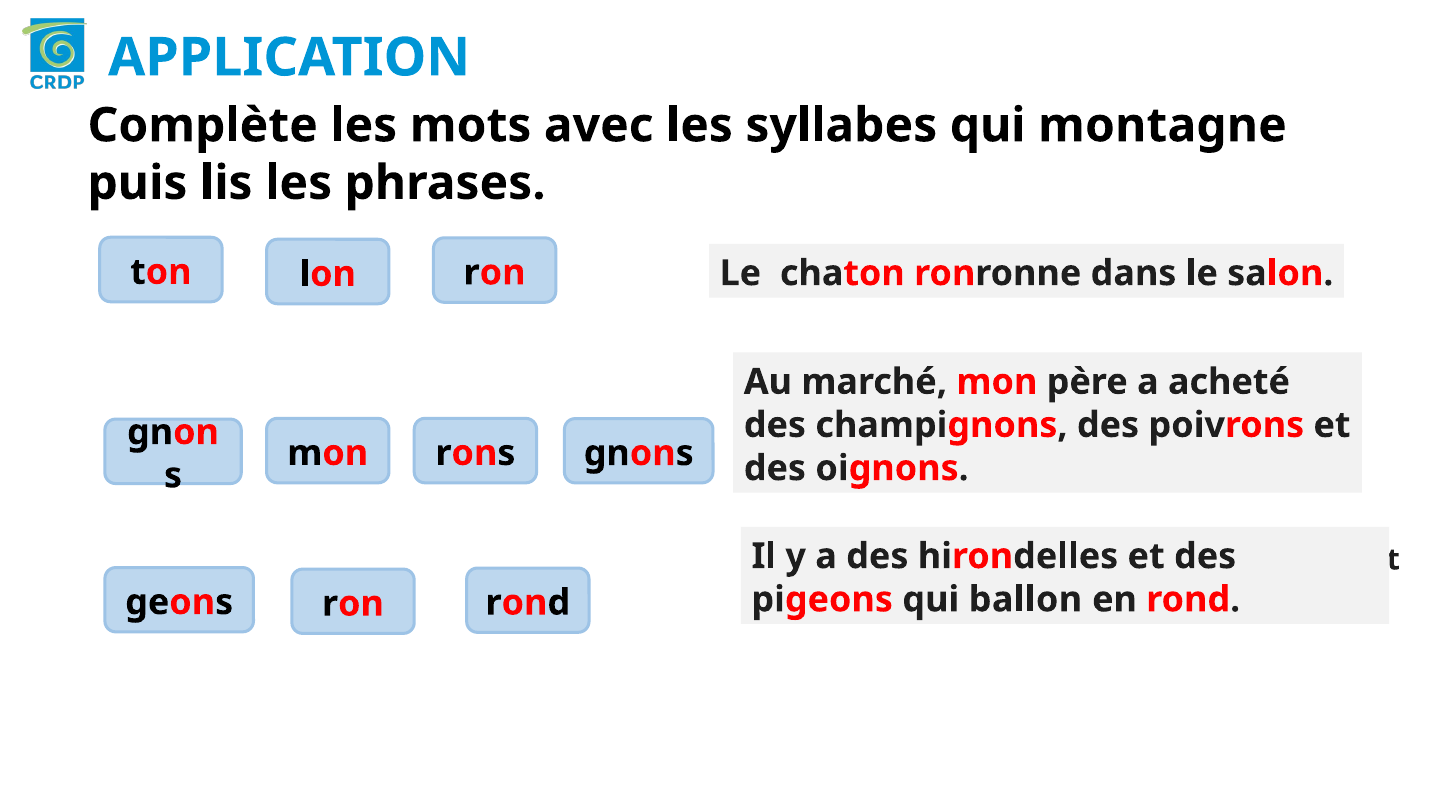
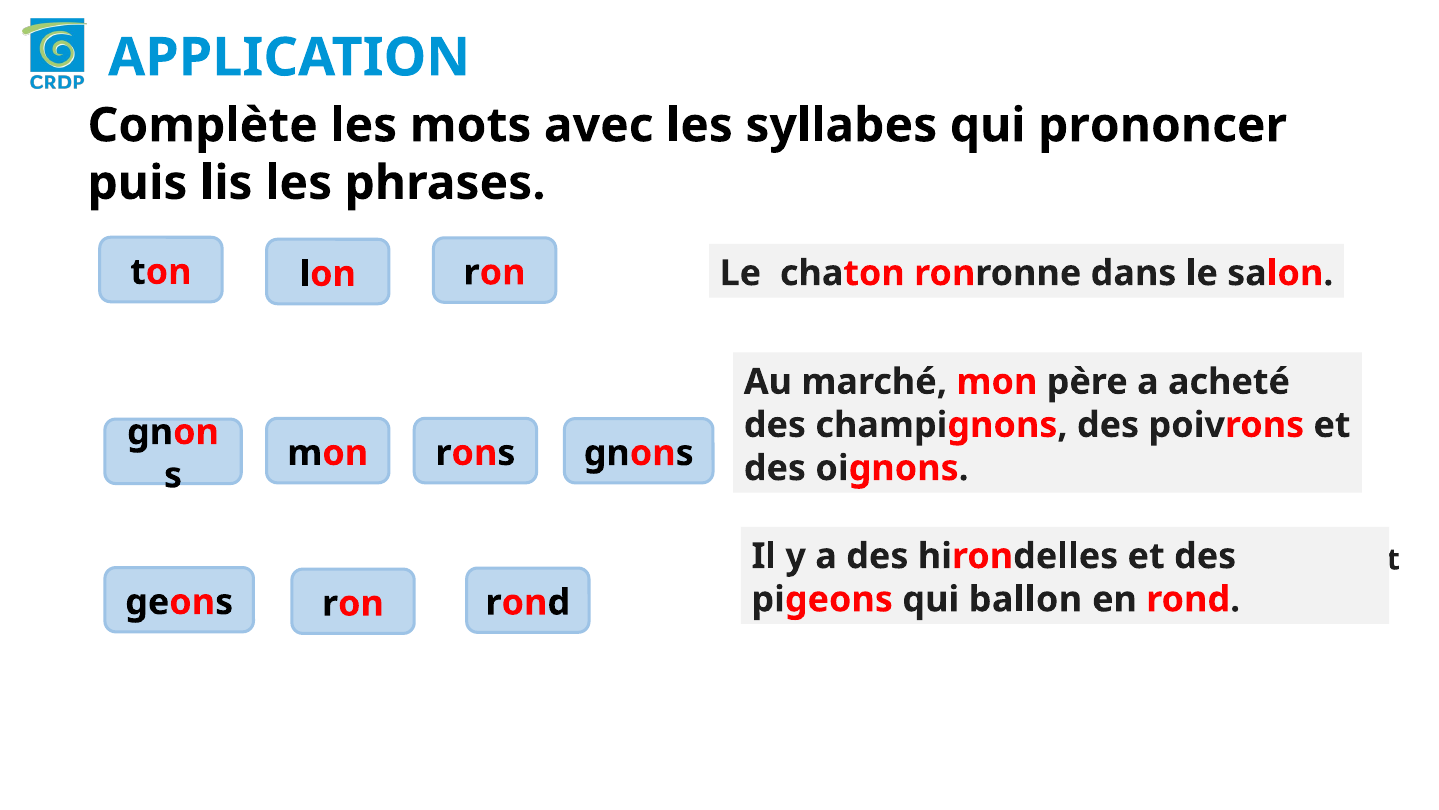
montagne: montagne -> prononcer
